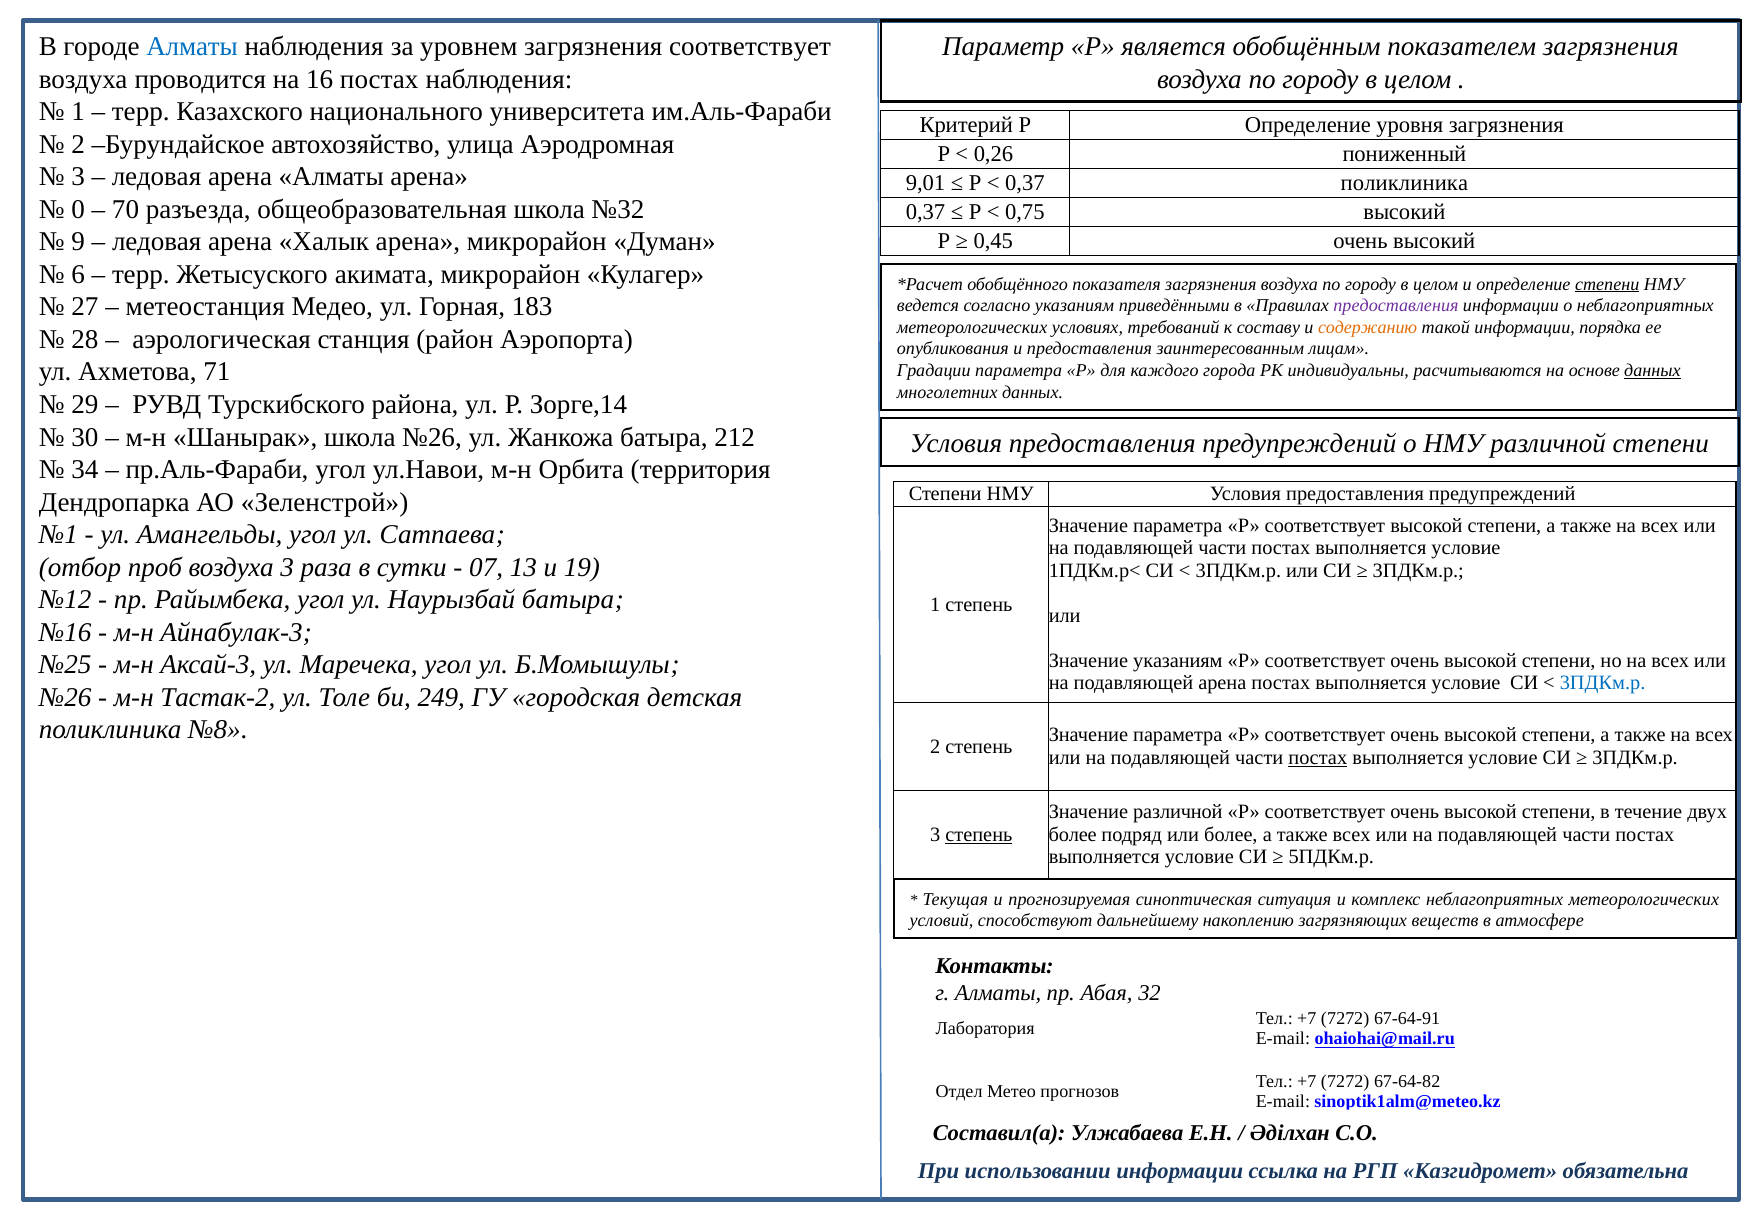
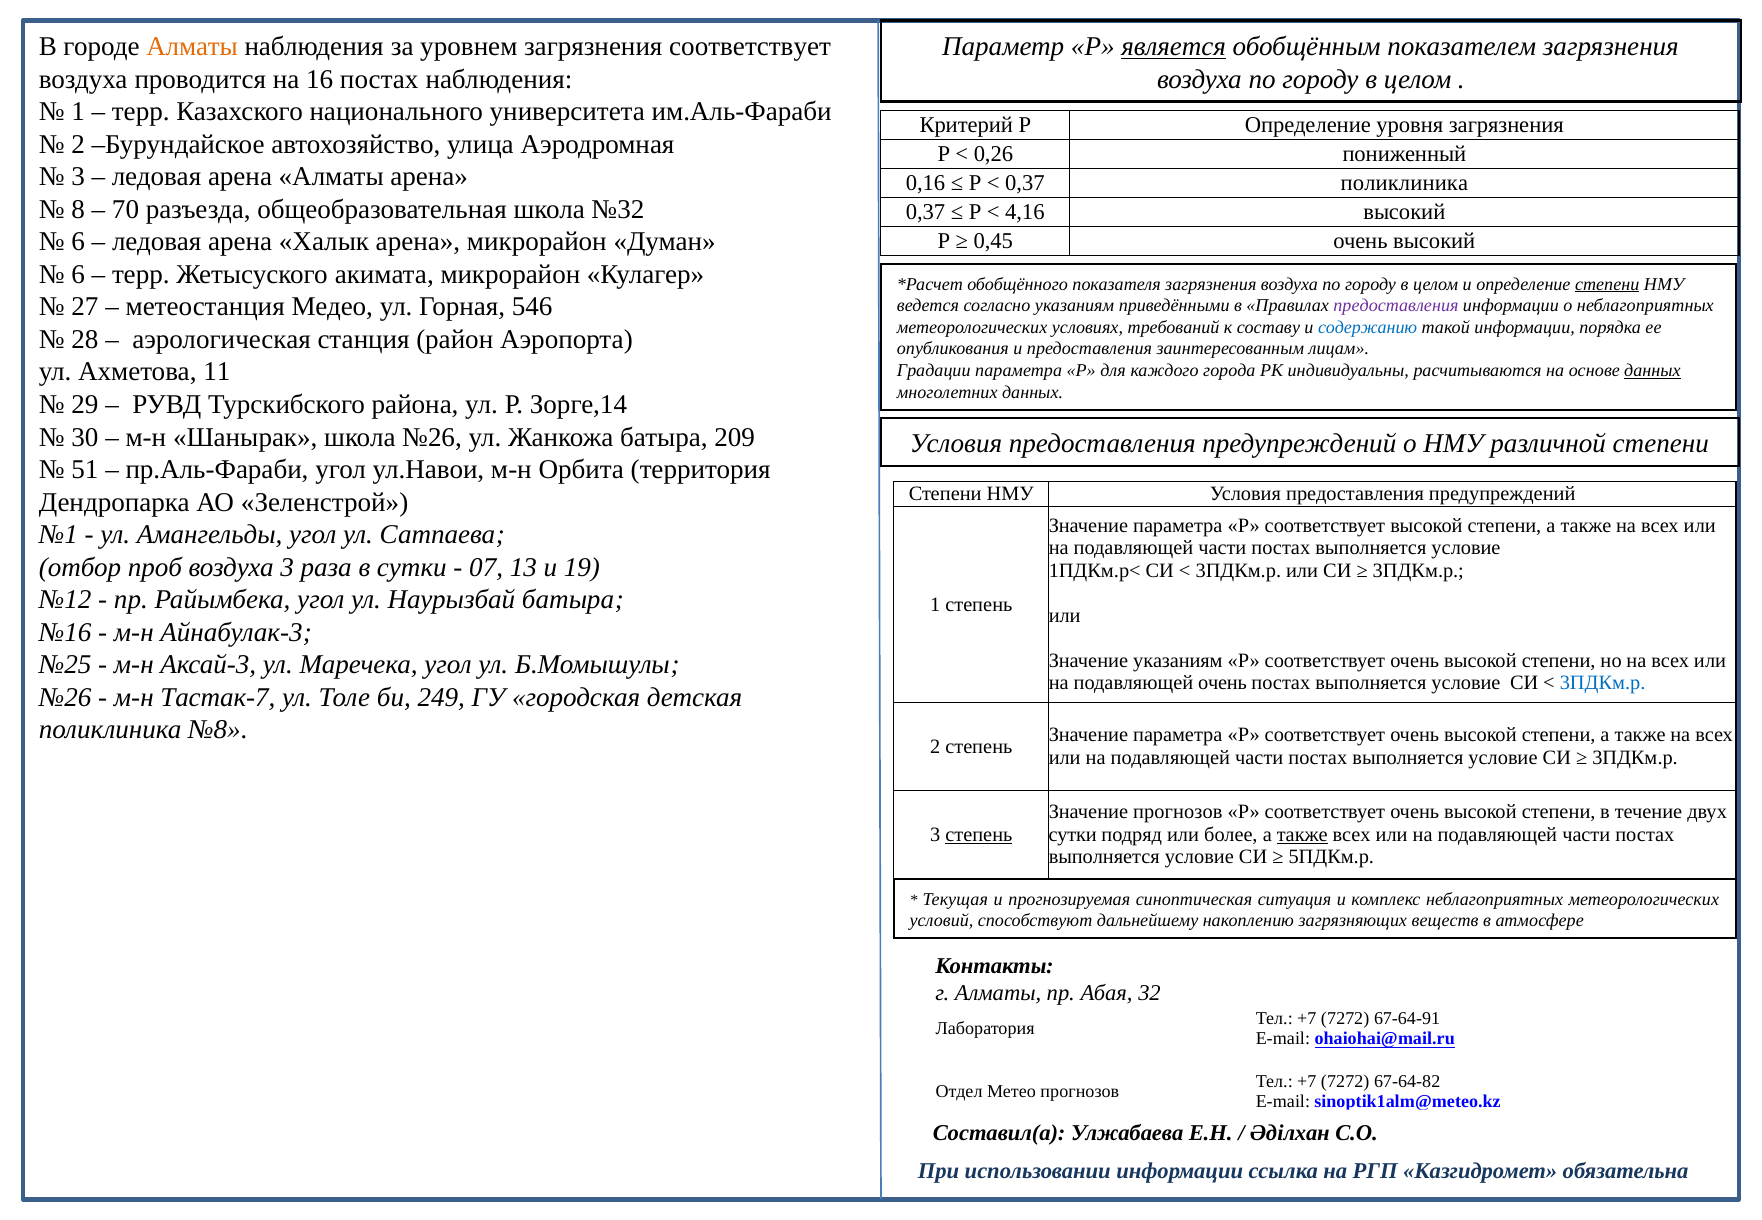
Алматы at (192, 47) colour: blue -> orange
является underline: none -> present
9,01: 9,01 -> 0,16
0: 0 -> 8
0,75: 0,75 -> 4,16
9 at (78, 242): 9 -> 6
183: 183 -> 546
содержанию colour: orange -> blue
71: 71 -> 11
212: 212 -> 209
34: 34 -> 51
подавляющей арена: арена -> очень
Тастак-2: Тастак-2 -> Тастак-7
постах at (1318, 758) underline: present -> none
Значение различной: различной -> прогнозов
более at (1073, 834): более -> сутки
также at (1302, 834) underline: none -> present
